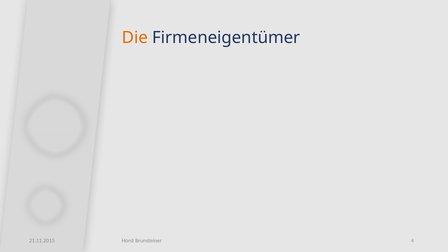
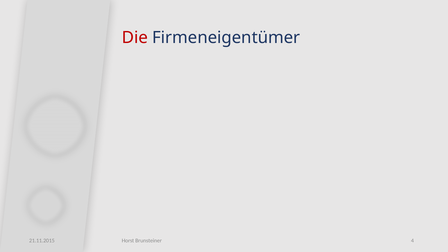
Die colour: orange -> red
